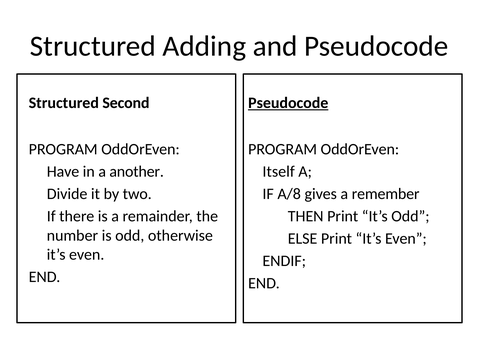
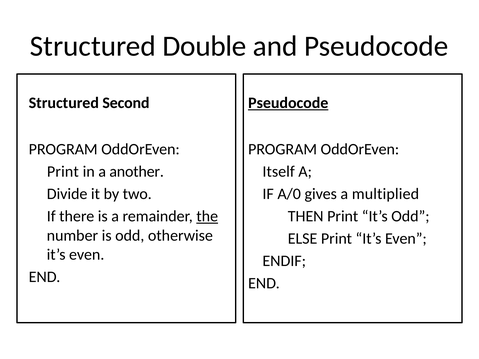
Adding: Adding -> Double
Have at (63, 172): Have -> Print
A/8: A/8 -> A/0
remember: remember -> multiplied
the underline: none -> present
